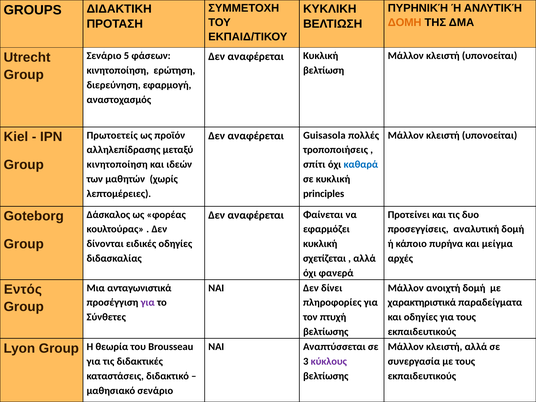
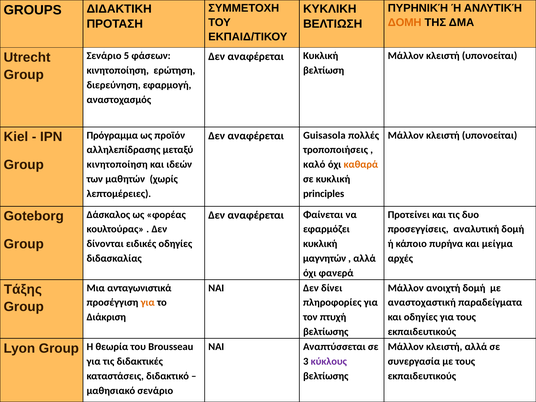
Πρωτοετείς: Πρωτοετείς -> Πρόγραμμα
σπίτι: σπίτι -> καλό
καθαρά colour: blue -> orange
σχετίζεται: σχετίζεται -> μαγνητών
Εντός: Εντός -> Τάξης
για at (148, 303) colour: purple -> orange
χαρακτηριστικά: χαρακτηριστικά -> αναστοχαστική
Σύνθετες: Σύνθετες -> Διάκριση
